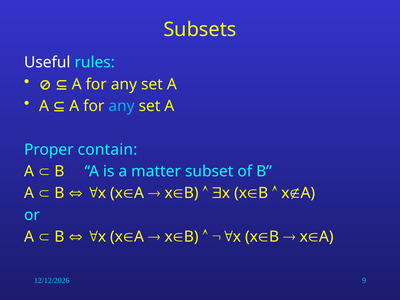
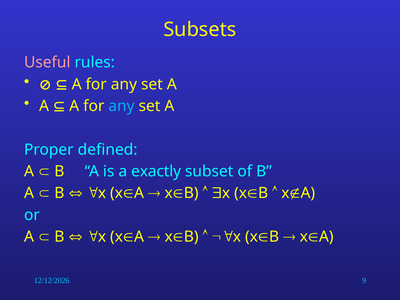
Useful colour: white -> pink
contain: contain -> defined
matter: matter -> exactly
